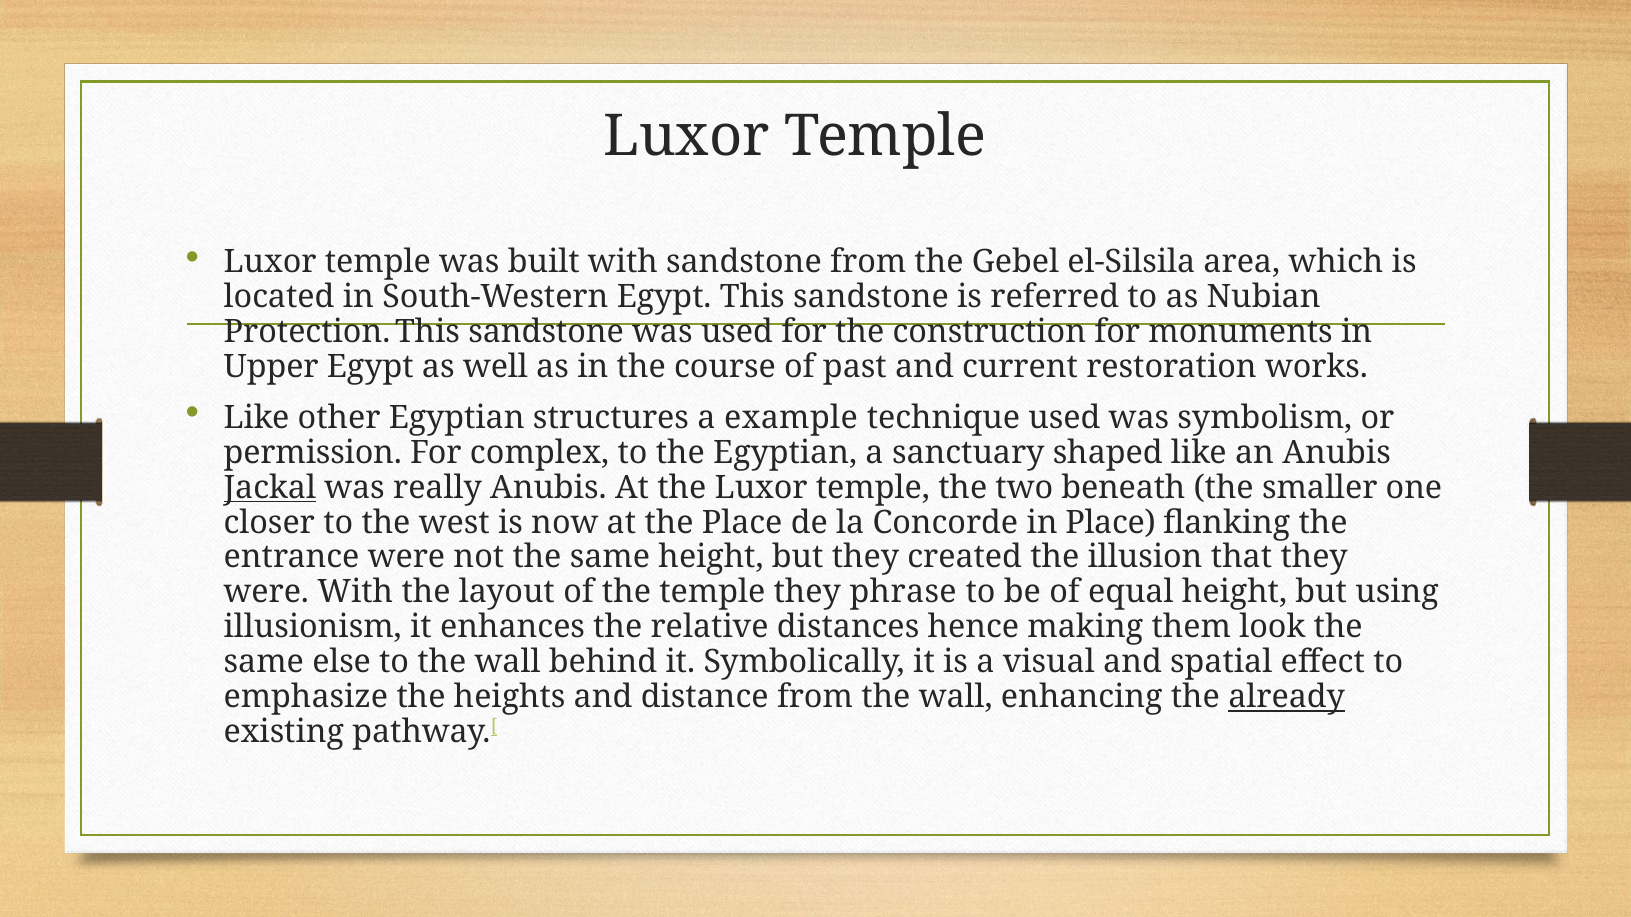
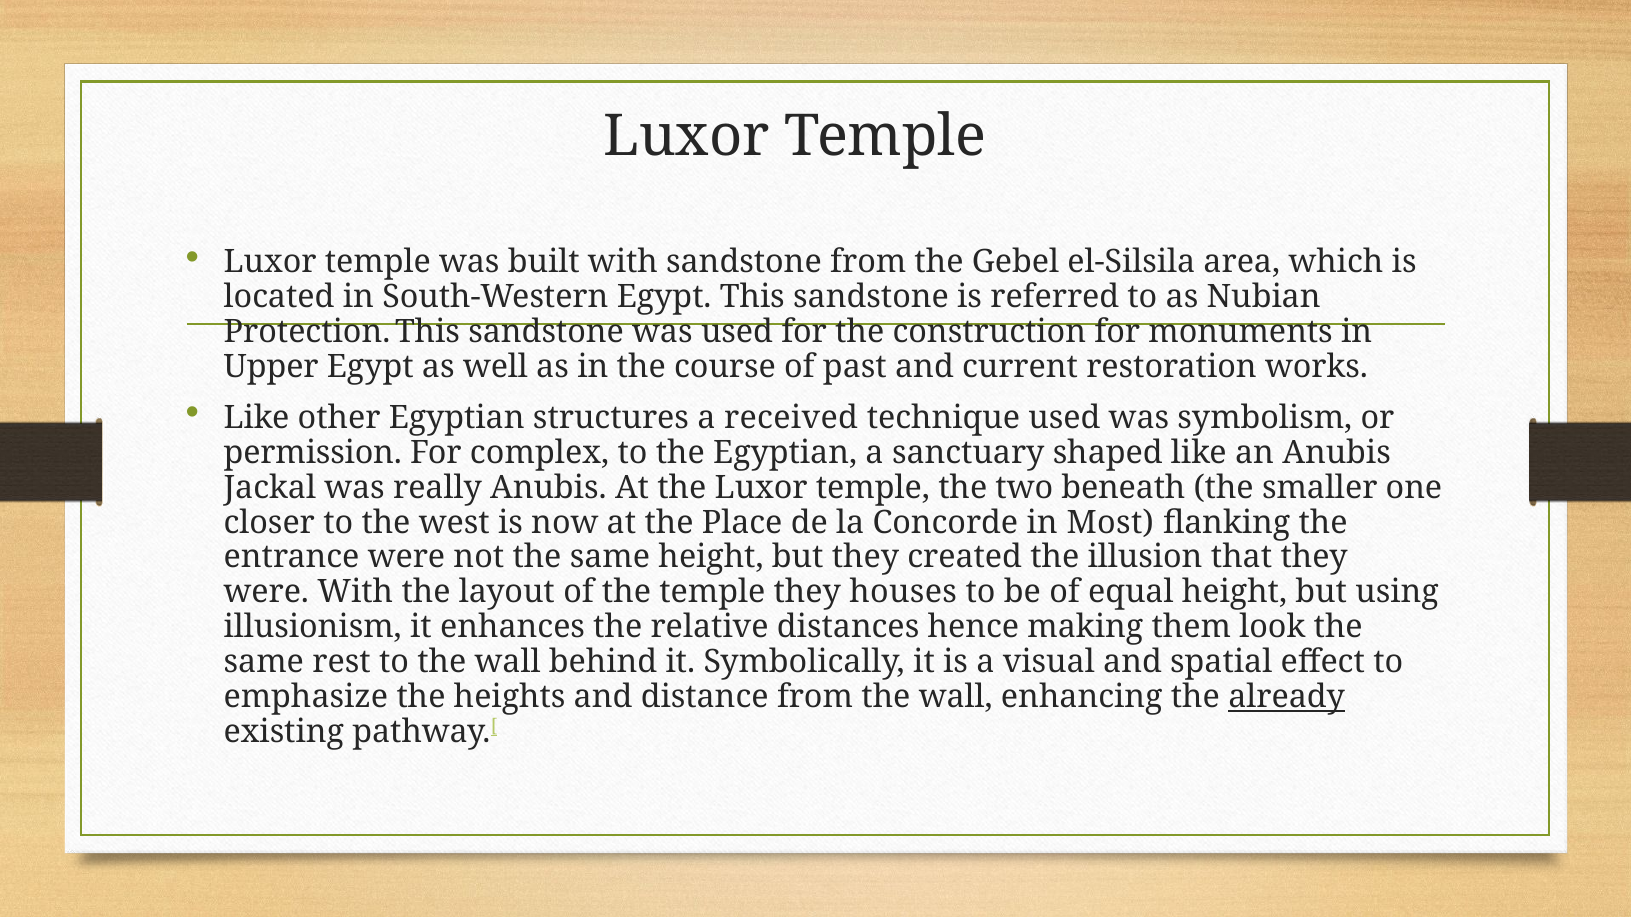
example: example -> received
Jackal underline: present -> none
in Place: Place -> Most
phrase: phrase -> houses
else: else -> rest
